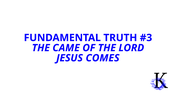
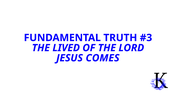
CAME: CAME -> LIVED
